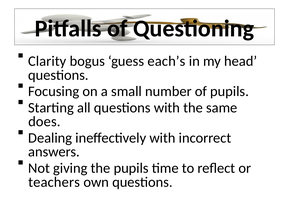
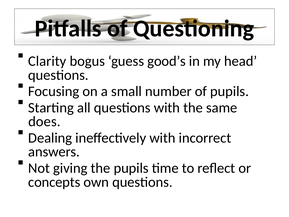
each’s: each’s -> good’s
teachers: teachers -> concepts
